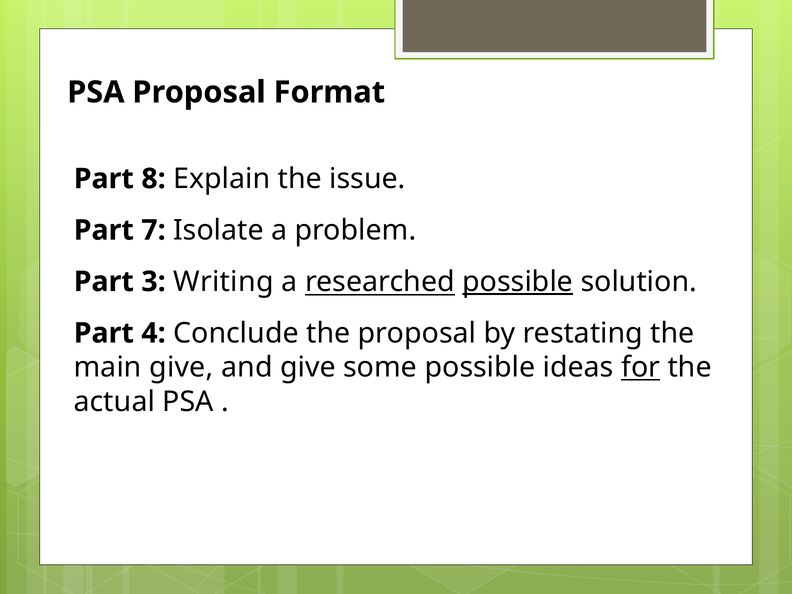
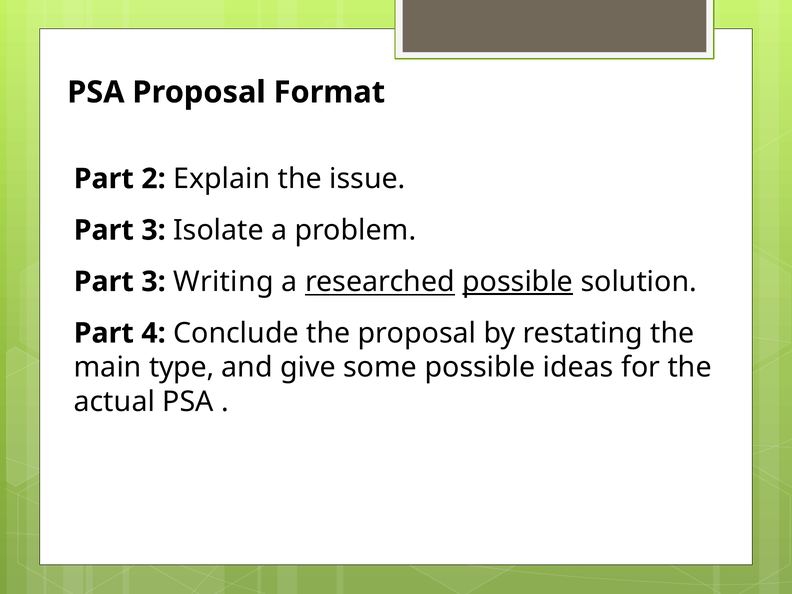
8: 8 -> 2
7 at (154, 230): 7 -> 3
main give: give -> type
for underline: present -> none
